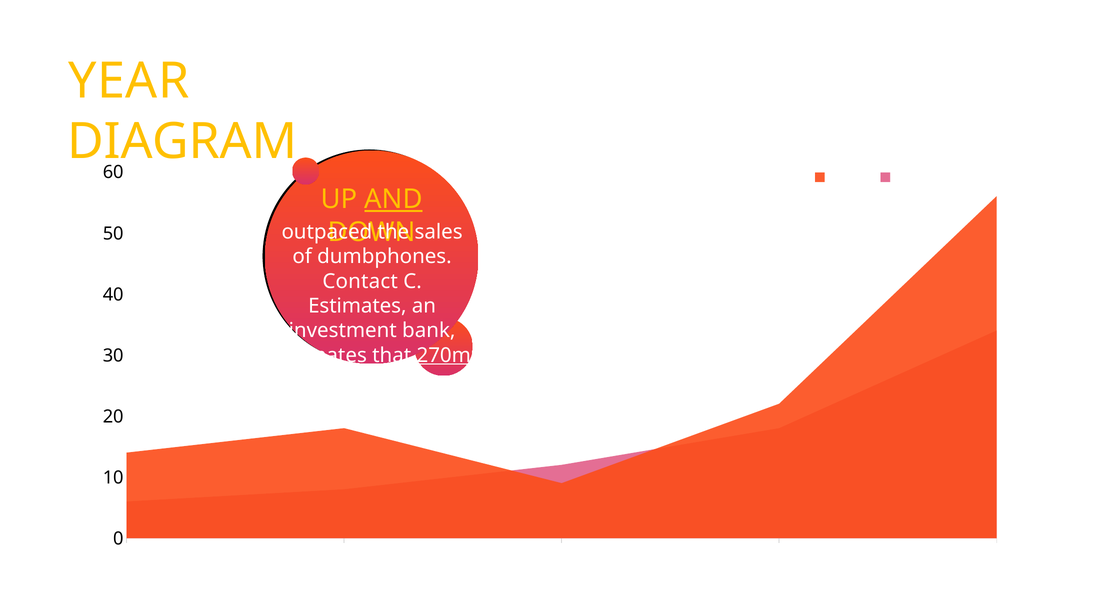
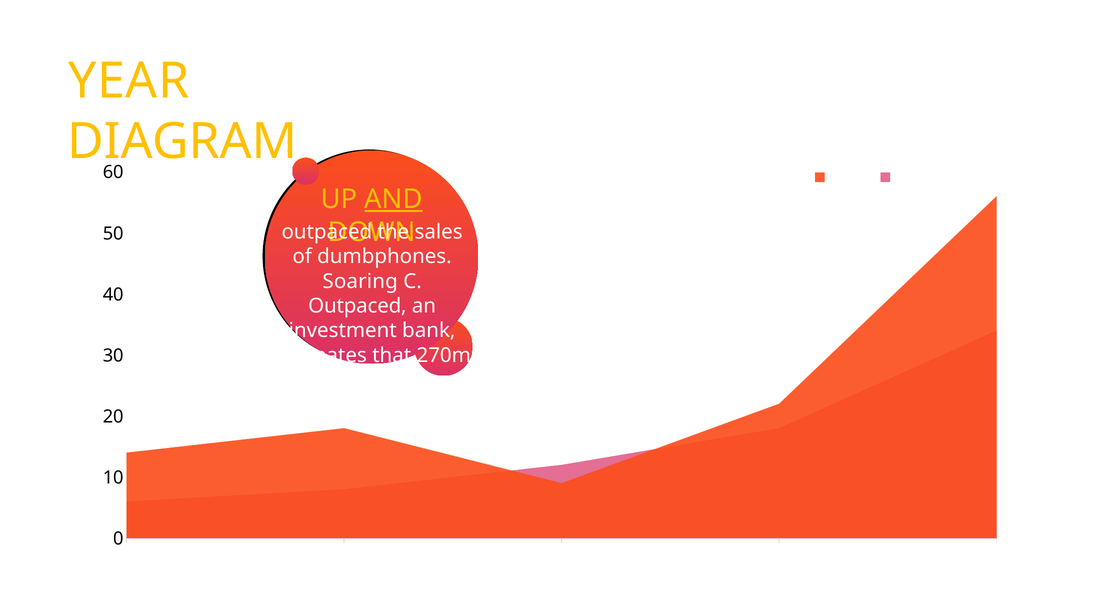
Contact: Contact -> Soaring
Estimates at (357, 306): Estimates -> Outpaced
270m underline: present -> none
